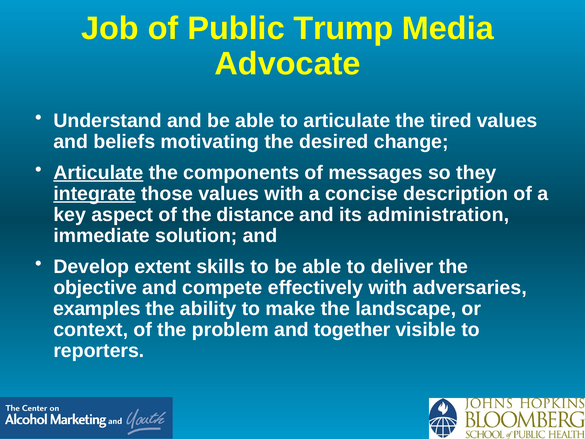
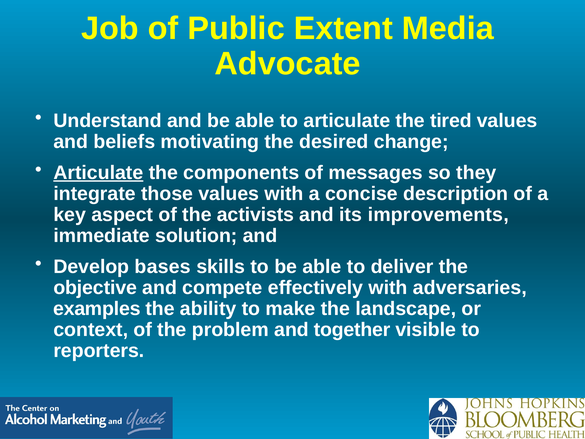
Trump: Trump -> Extent
integrate underline: present -> none
distance: distance -> activists
administration: administration -> improvements
extent: extent -> bases
